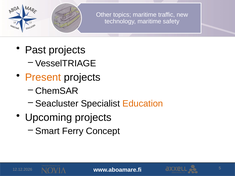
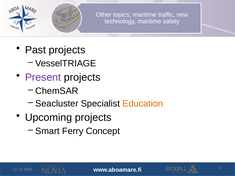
Present colour: orange -> purple
